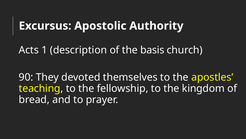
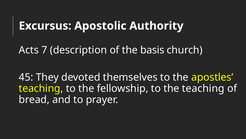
1: 1 -> 7
90: 90 -> 45
the kingdom: kingdom -> teaching
